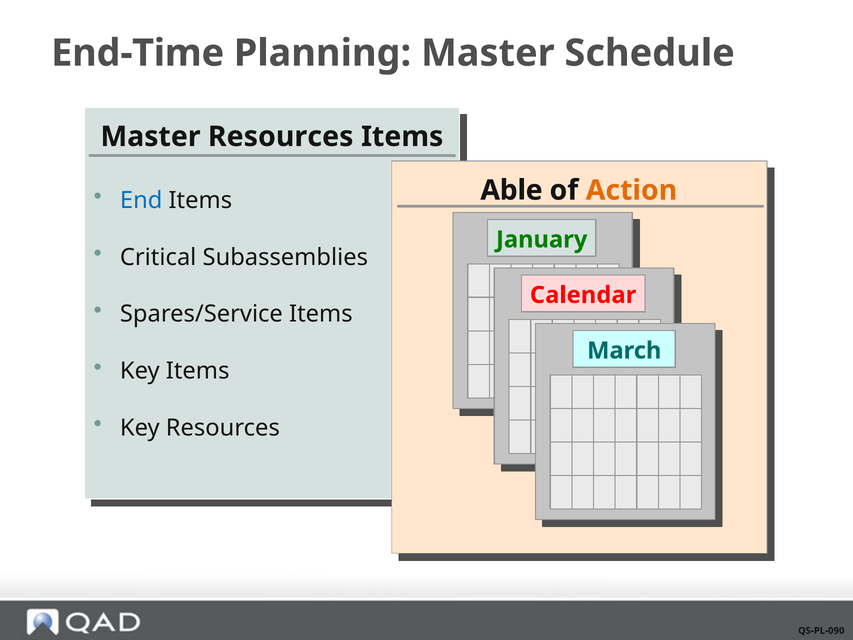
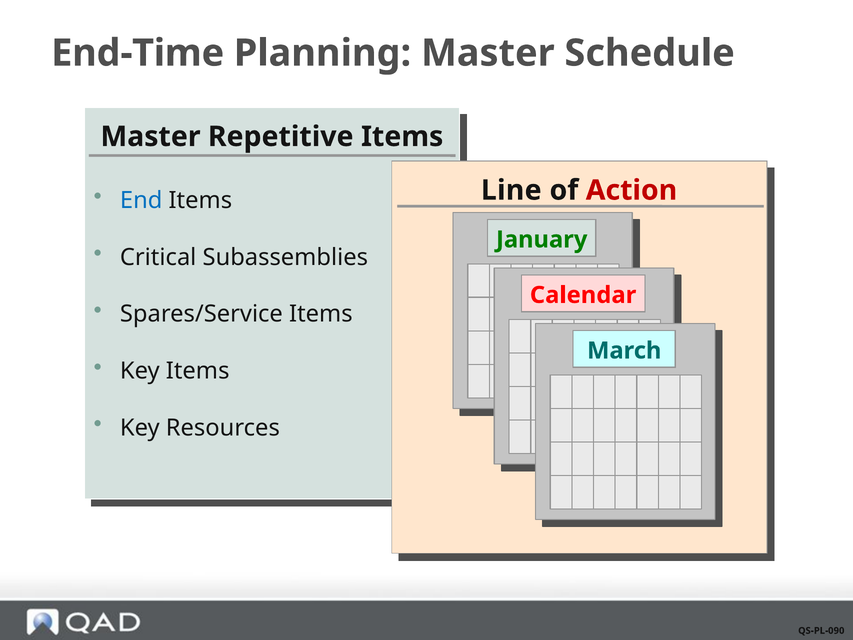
Master Resources: Resources -> Repetitive
Able: Able -> Line
Action colour: orange -> red
